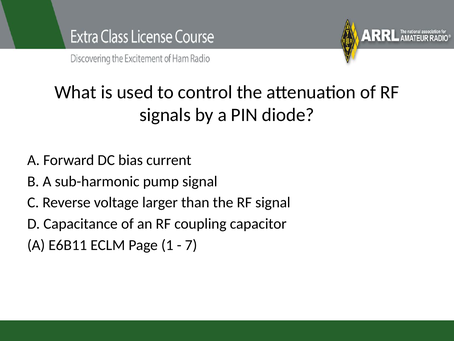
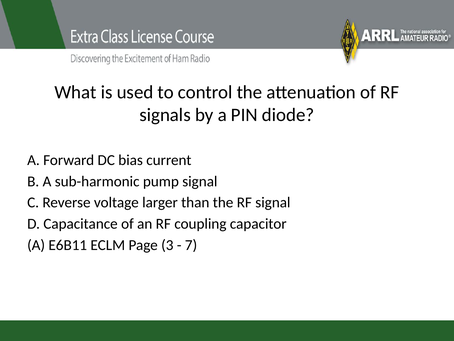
1: 1 -> 3
